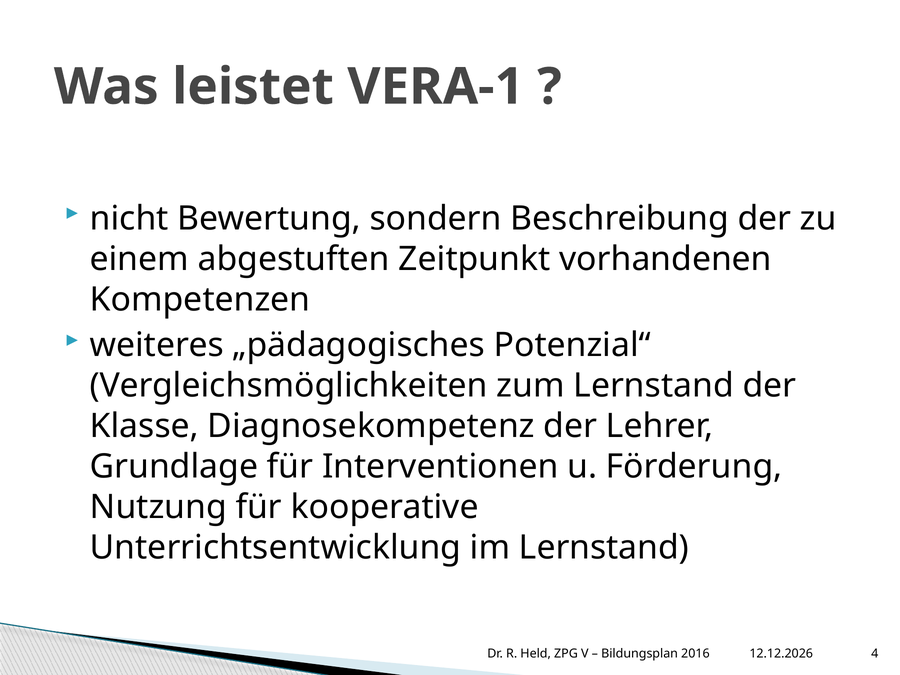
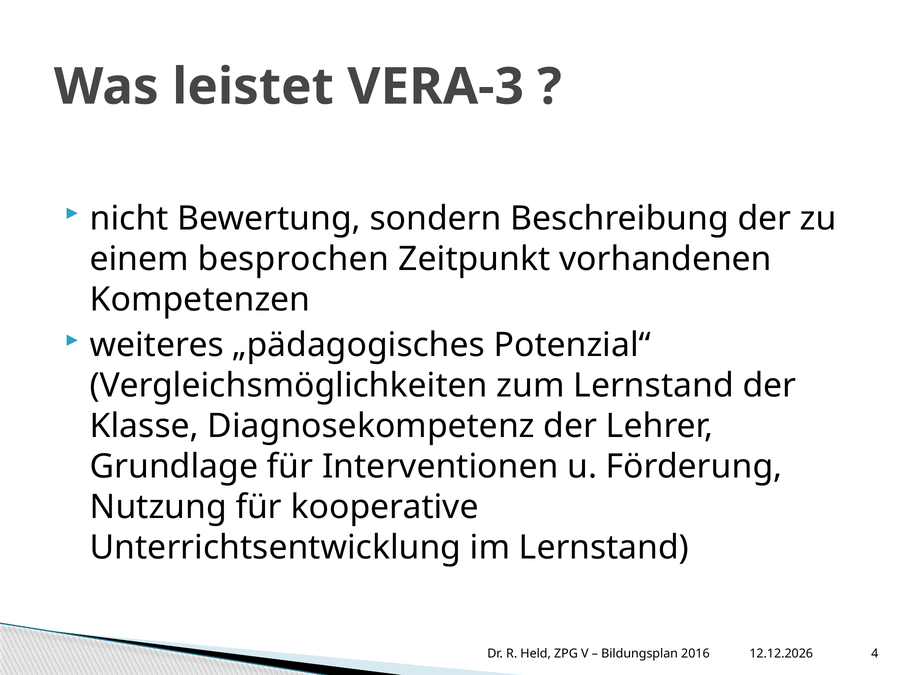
VERA-1: VERA-1 -> VERA-3
abgestuften: abgestuften -> besprochen
